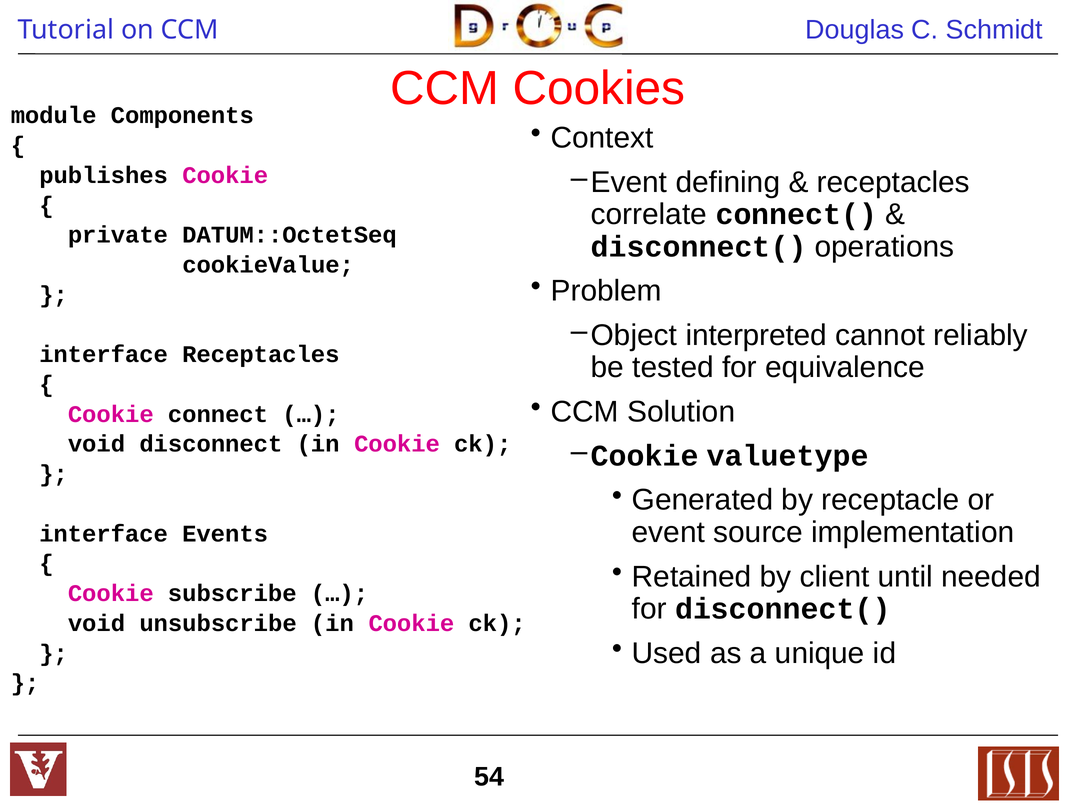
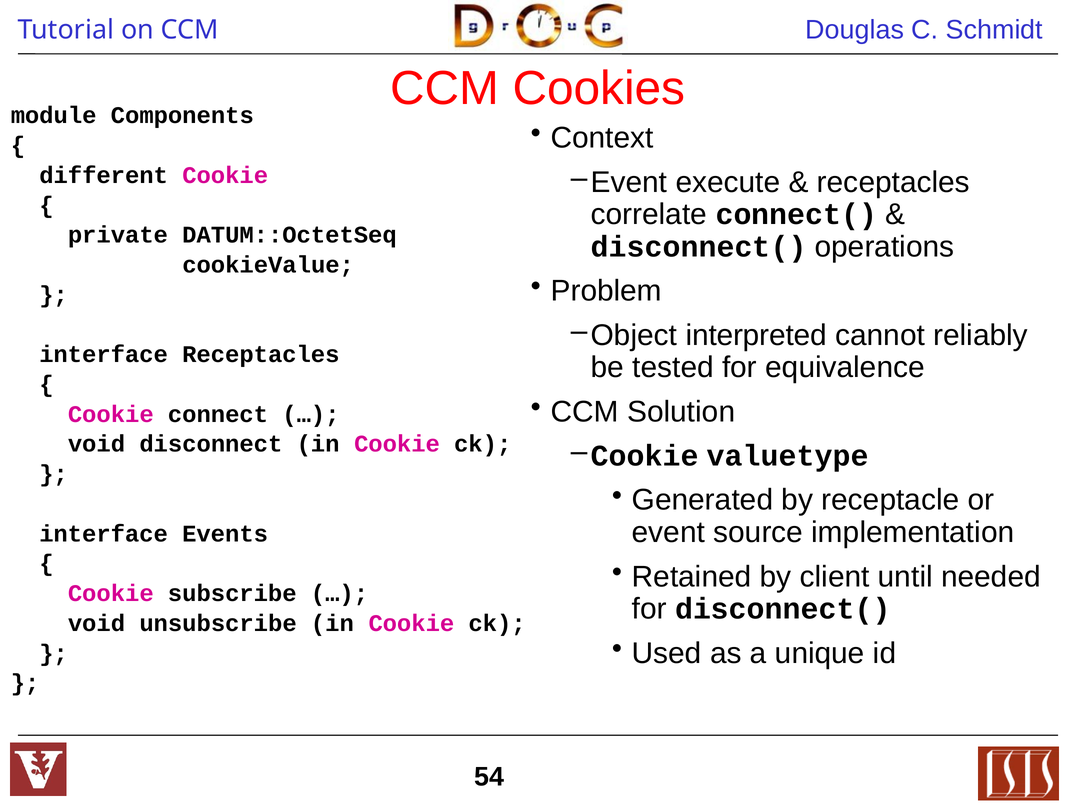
publishes: publishes -> different
defining: defining -> execute
